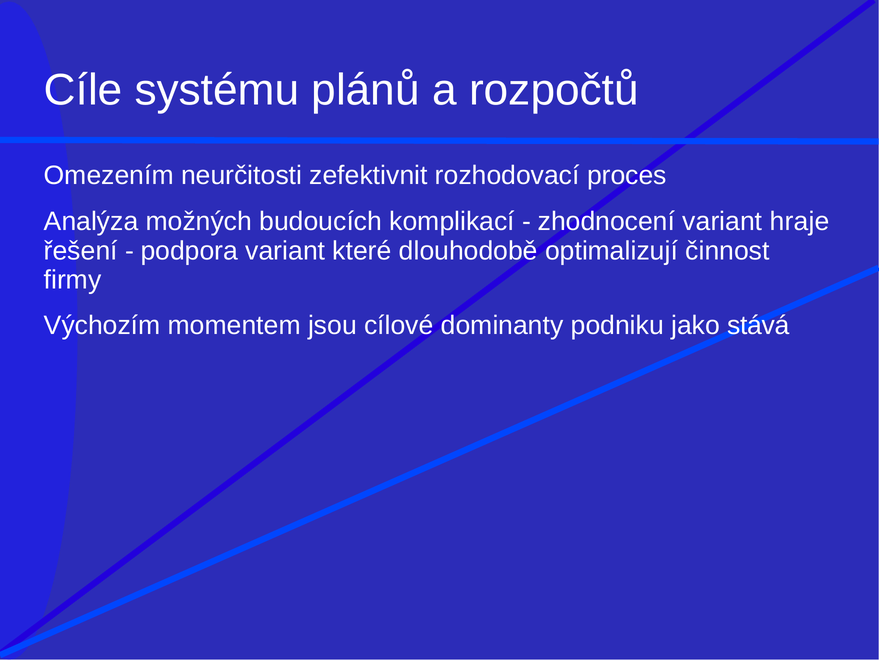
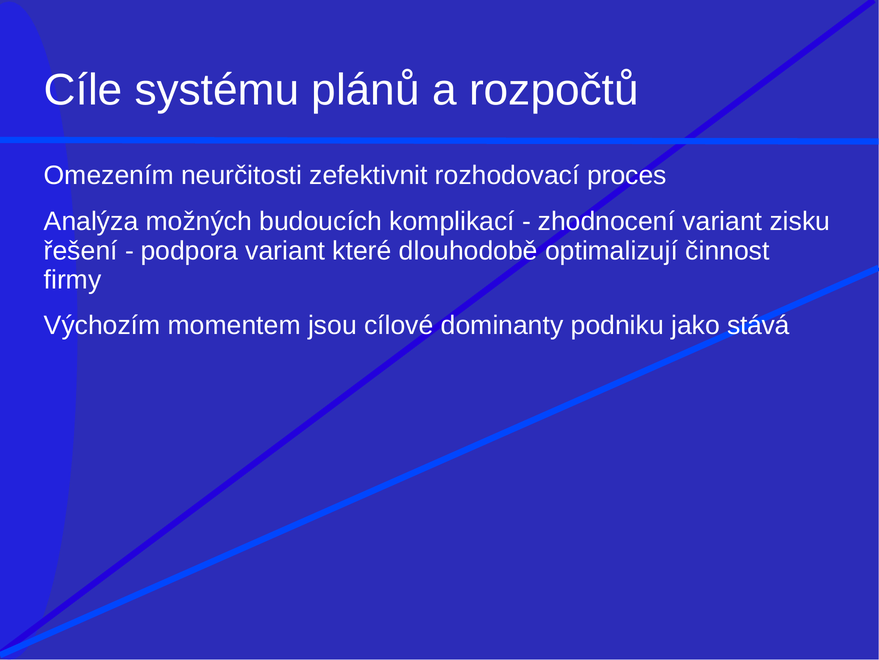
hraje: hraje -> zisku
